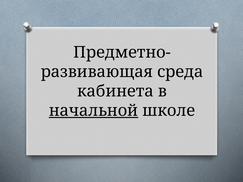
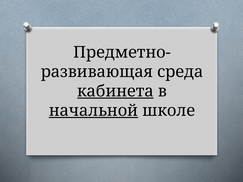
кабинета underline: none -> present
